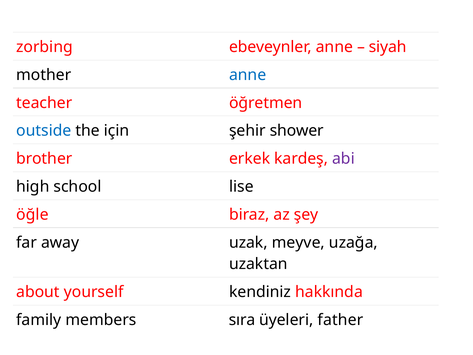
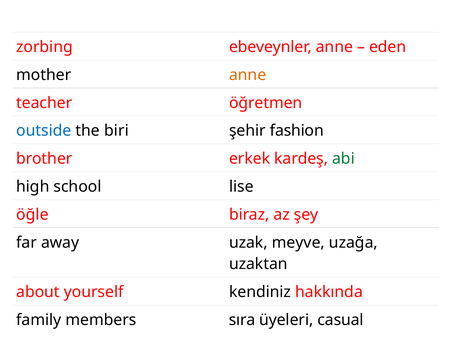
siyah: siyah -> eden
anne at (248, 75) colour: blue -> orange
için: için -> biri
shower: shower -> fashion
abi colour: purple -> green
father: father -> casual
